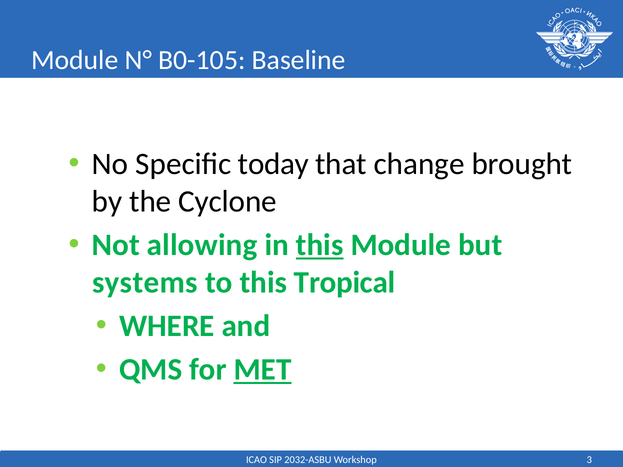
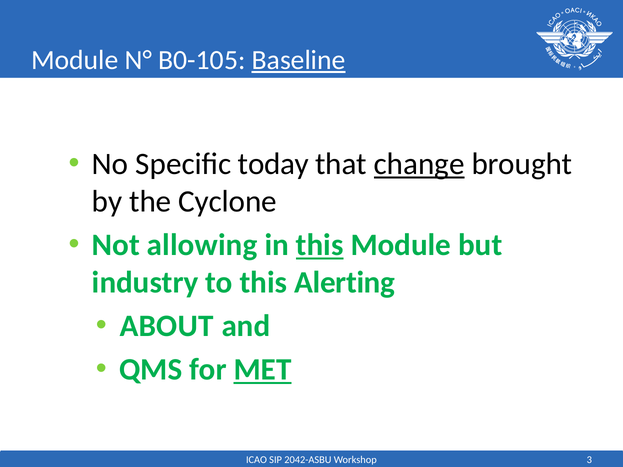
Baseline underline: none -> present
change underline: none -> present
systems: systems -> industry
Tropical: Tropical -> Alerting
WHERE: WHERE -> ABOUT
2032-ASBU: 2032-ASBU -> 2042-ASBU
